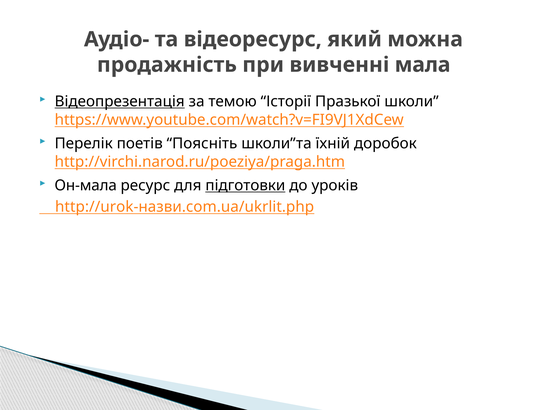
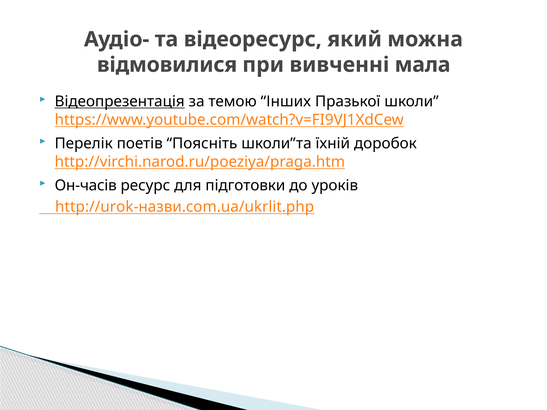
продажність: продажність -> відмовилися
Історії: Історії -> Інших
Он-мала: Он-мала -> Он-часів
підготовки underline: present -> none
